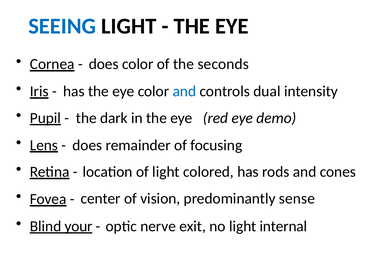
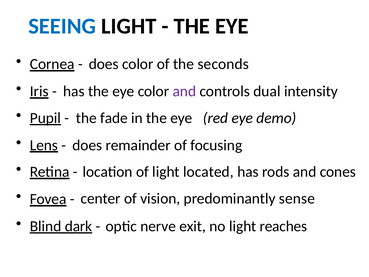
and at (184, 91) colour: blue -> purple
dark: dark -> fade
colored: colored -> located
your: your -> dark
internal: internal -> reaches
